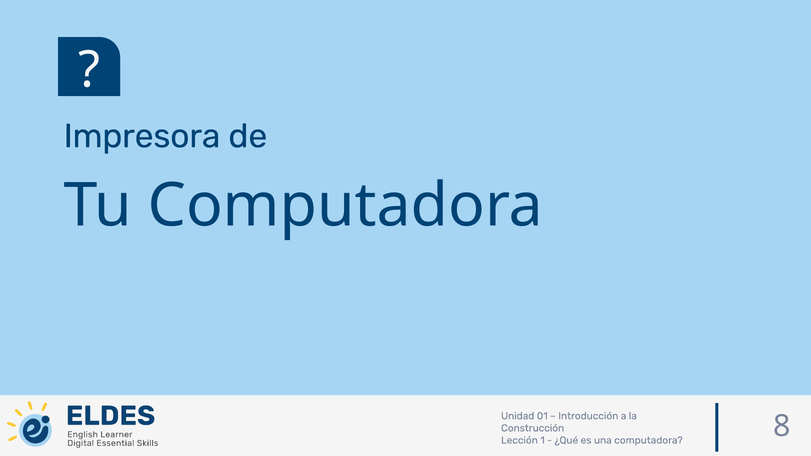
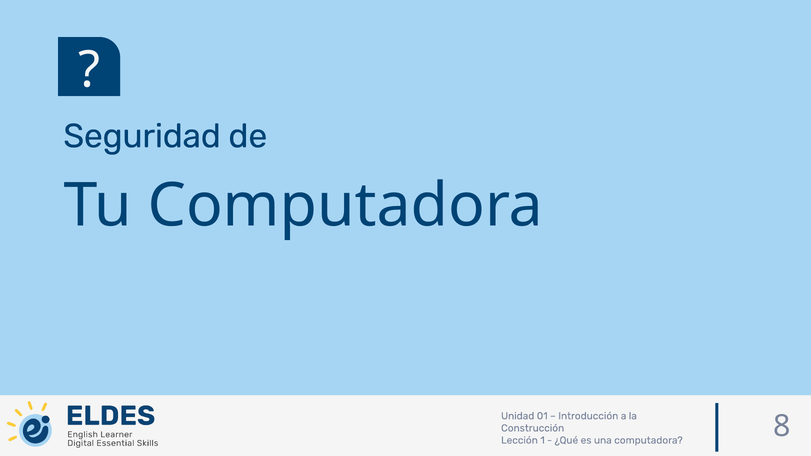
Impresora: Impresora -> Seguridad
